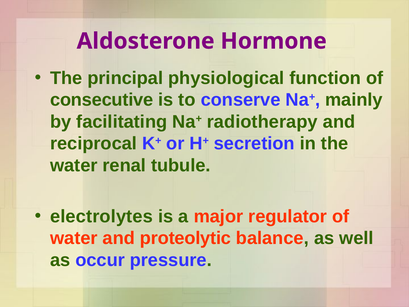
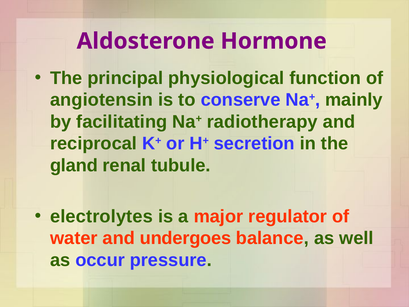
consecutive: consecutive -> angiotensin
water at (74, 165): water -> gland
proteolytic: proteolytic -> undergoes
